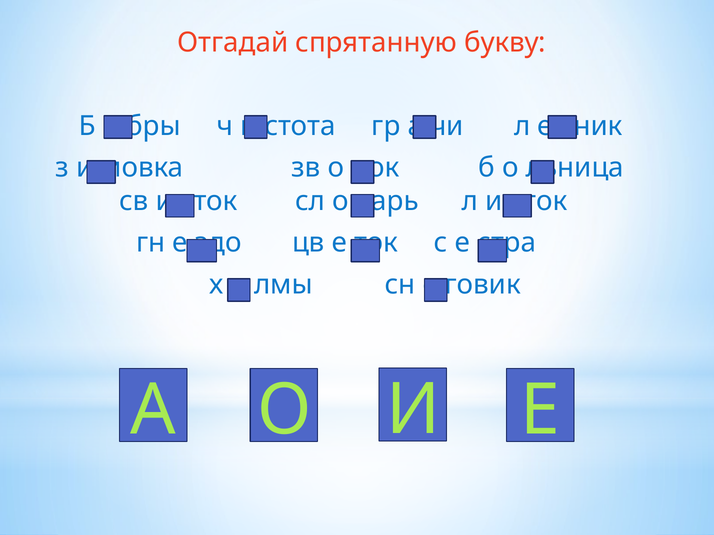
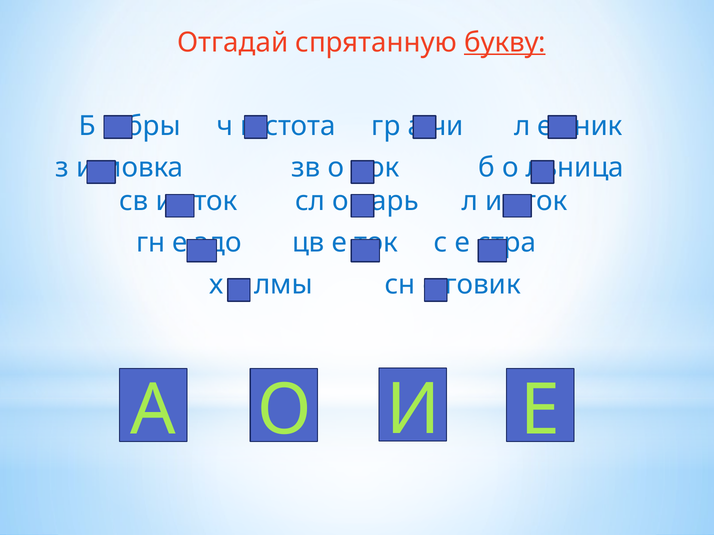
букву underline: none -> present
